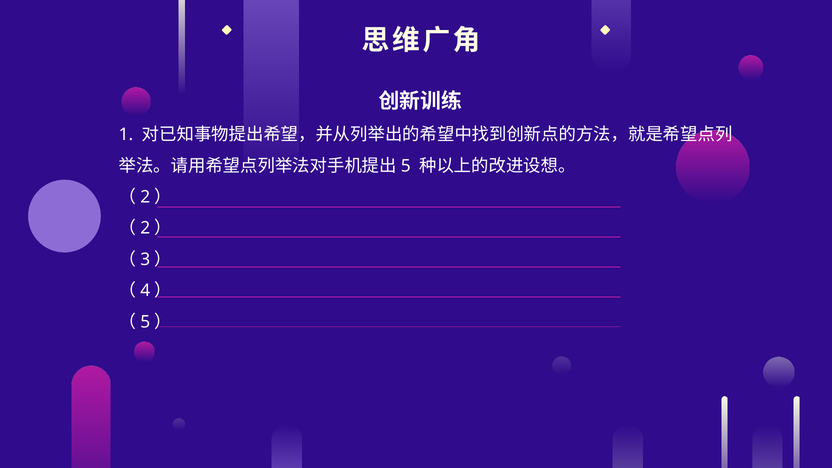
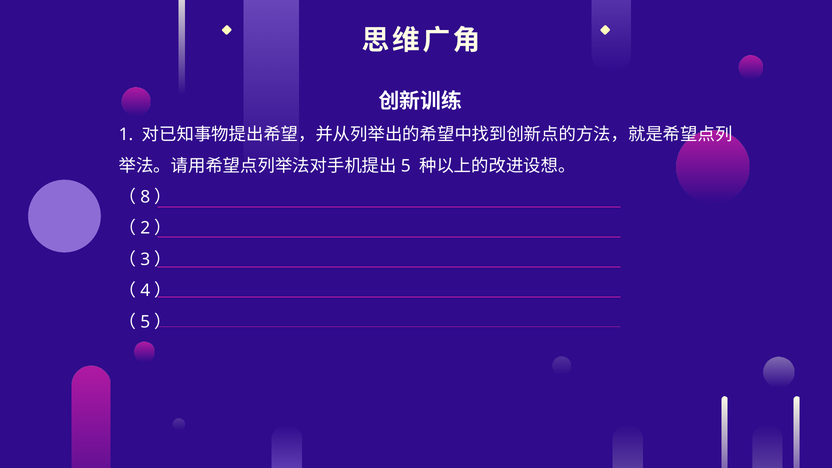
2 at (145, 197): 2 -> 8
